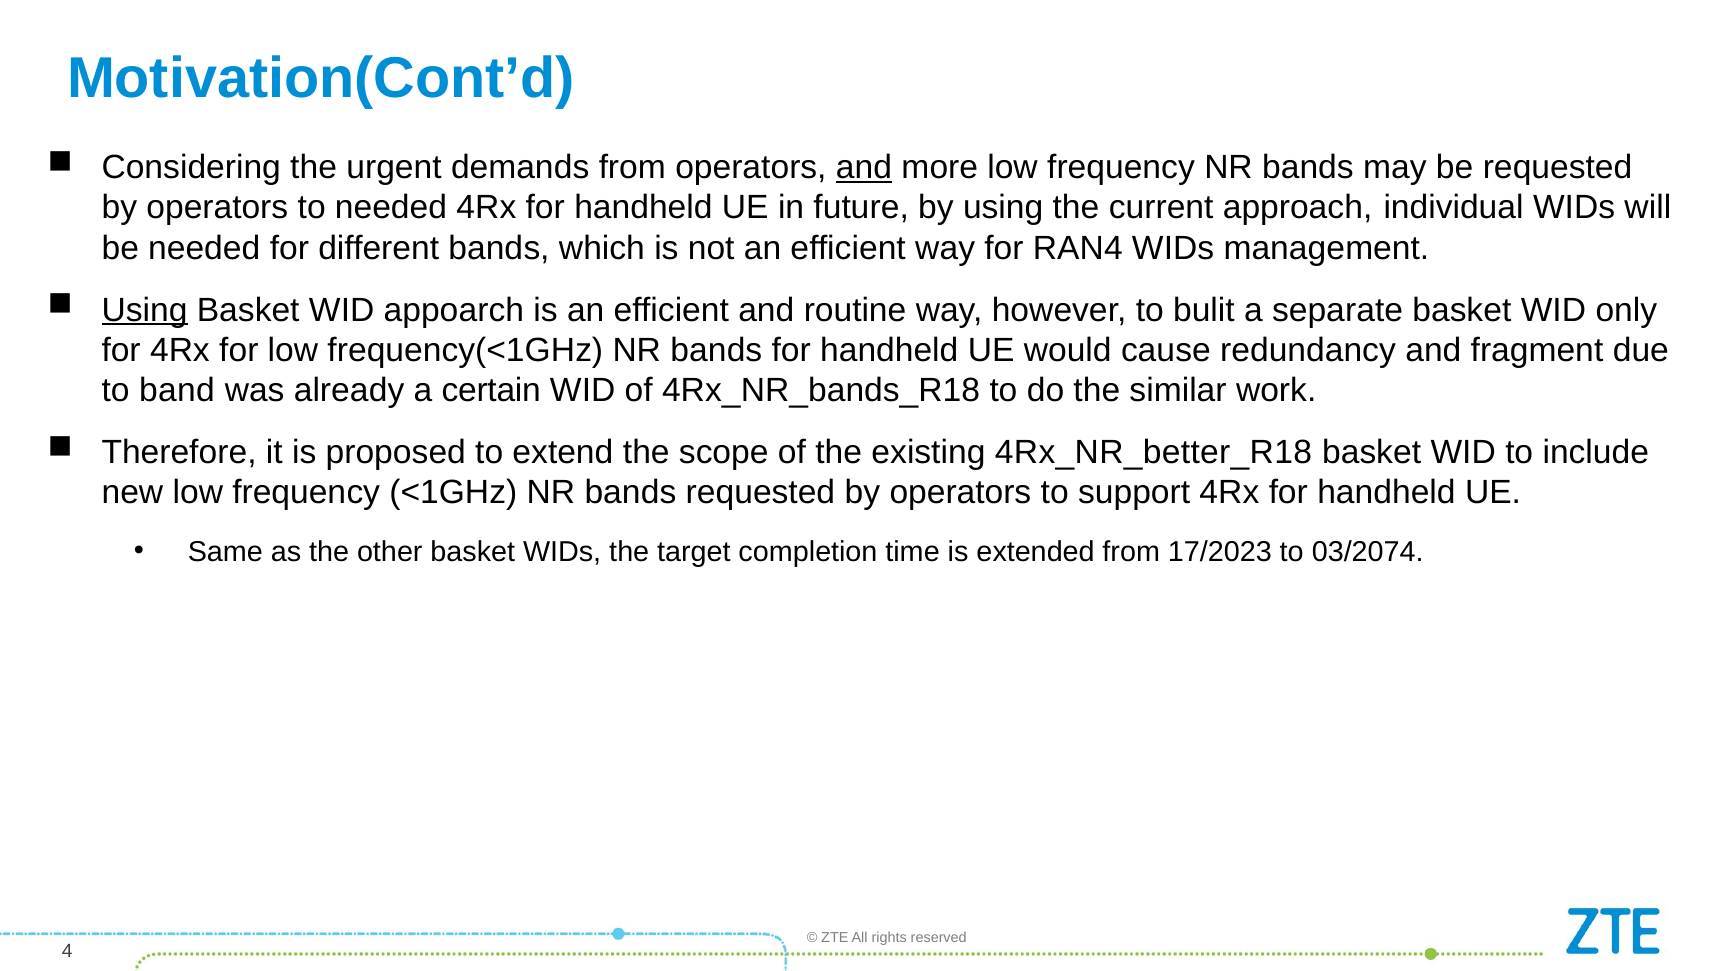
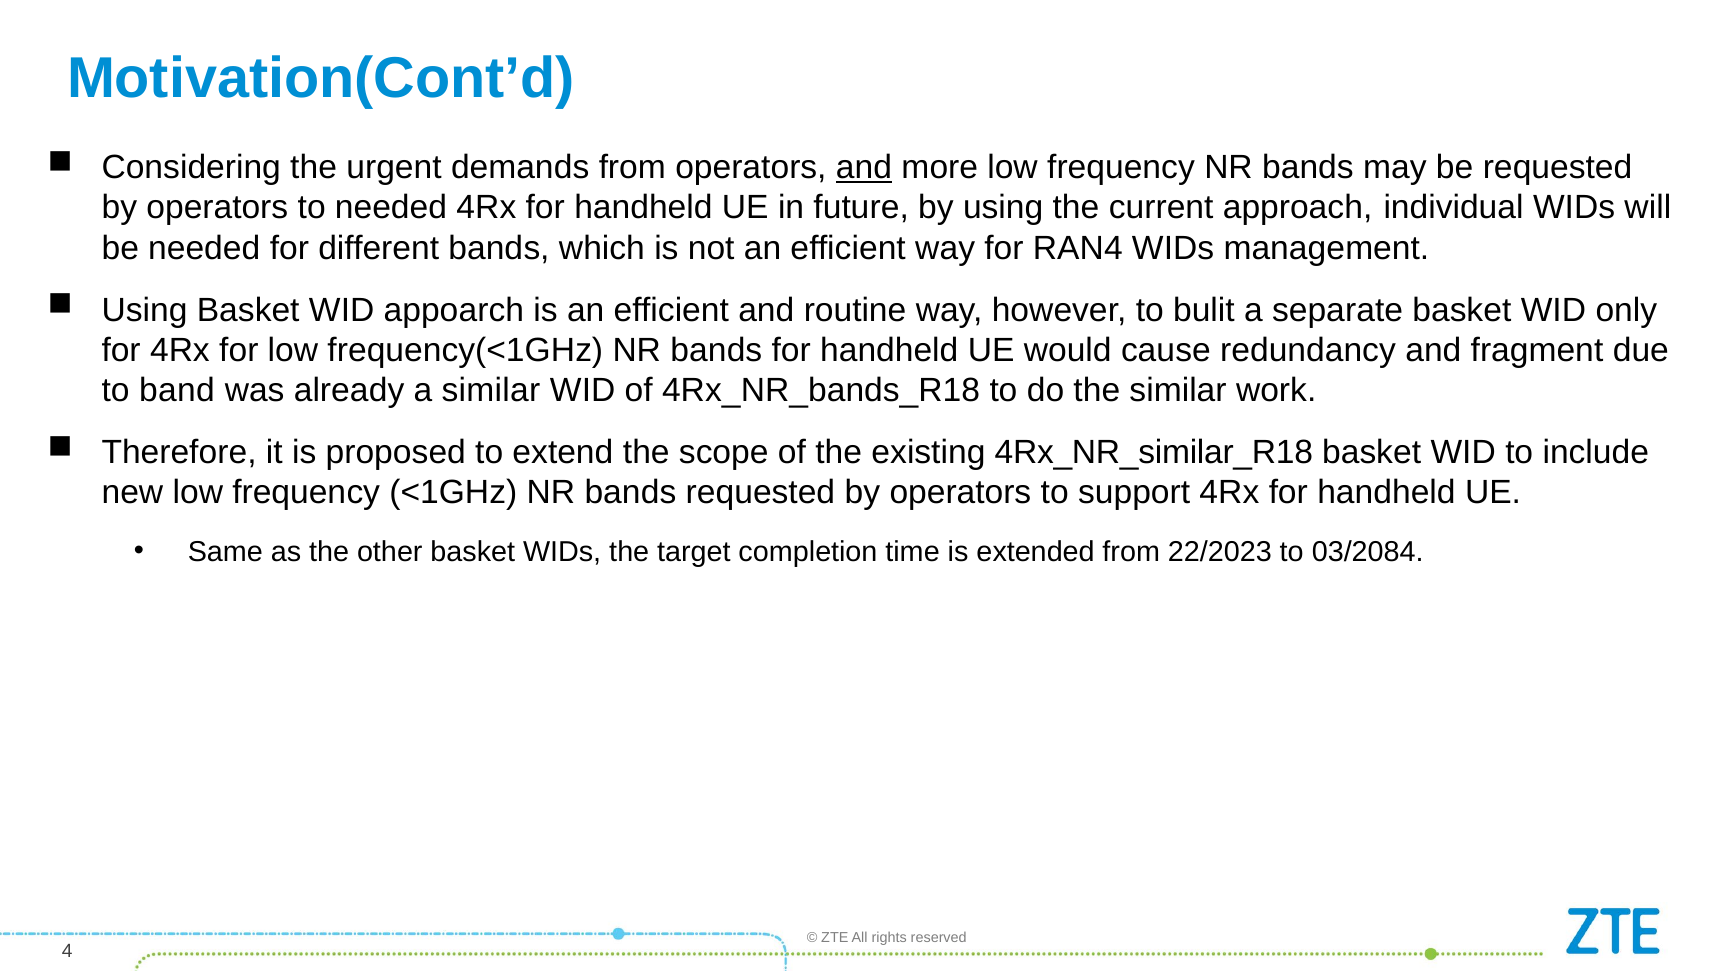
Using at (145, 310) underline: present -> none
a certain: certain -> similar
4Rx_NR_better_R18: 4Rx_NR_better_R18 -> 4Rx_NR_similar_R18
17/2023: 17/2023 -> 22/2023
03/2074: 03/2074 -> 03/2084
